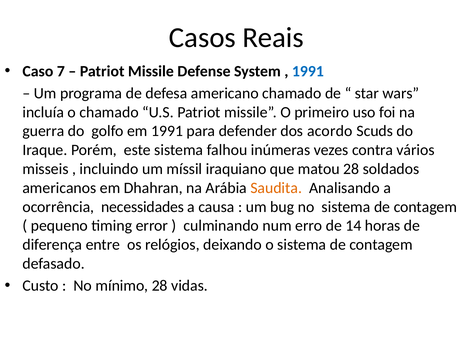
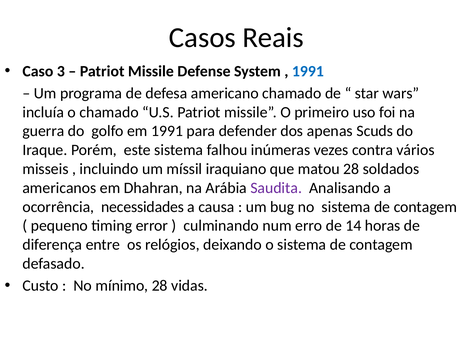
7: 7 -> 3
acordo: acordo -> apenas
Saudita colour: orange -> purple
